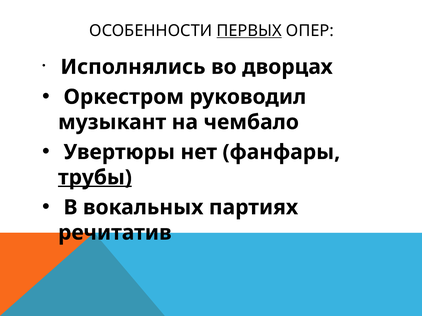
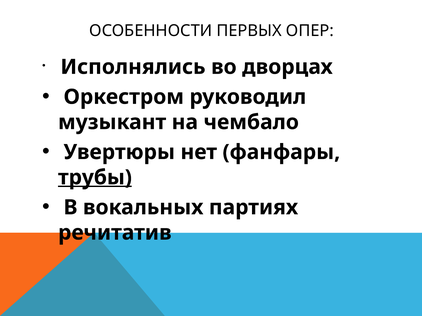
ПЕРВЫХ underline: present -> none
